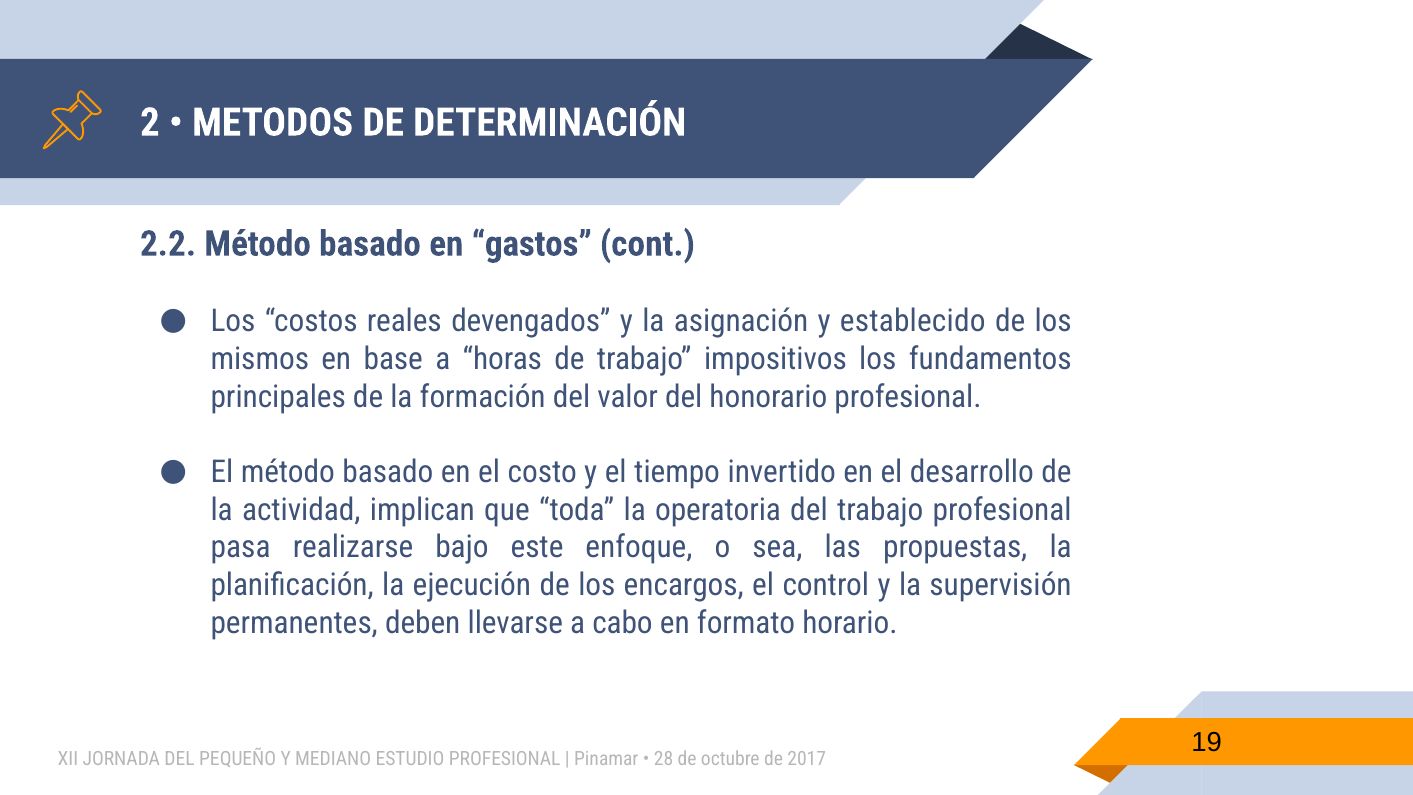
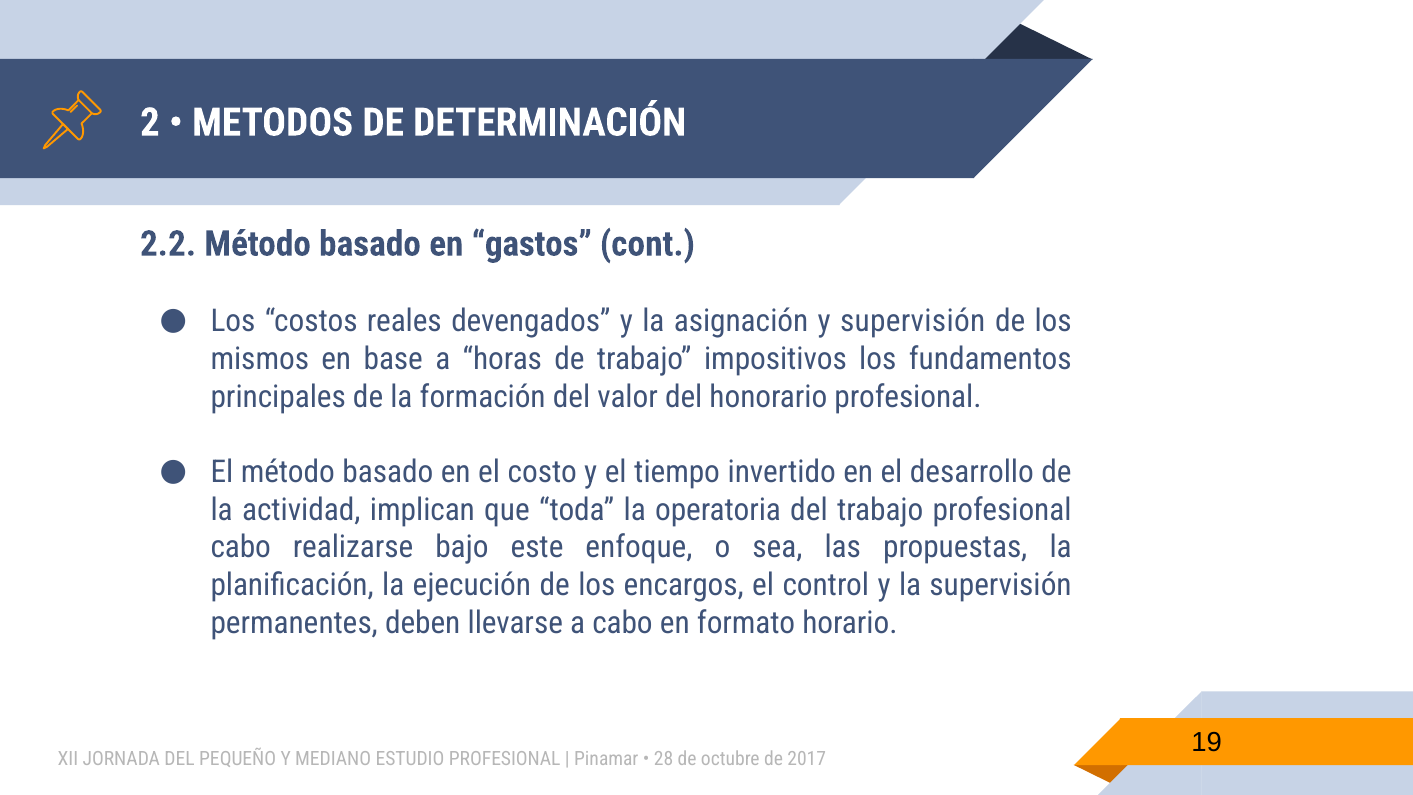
y establecido: establecido -> supervisión
pasa at (241, 547): pasa -> cabo
